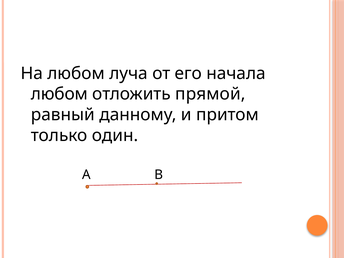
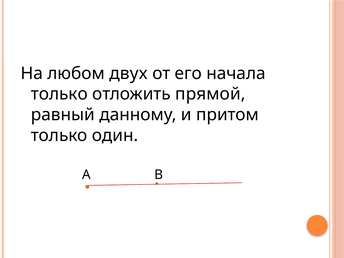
луча: луча -> двух
любом at (59, 94): любом -> только
